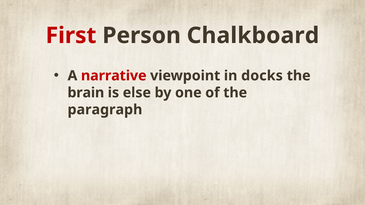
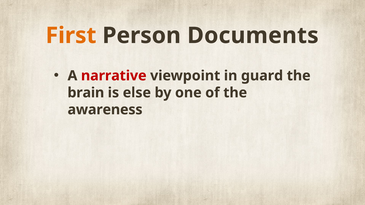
First colour: red -> orange
Chalkboard: Chalkboard -> Documents
docks: docks -> guard
paragraph: paragraph -> awareness
